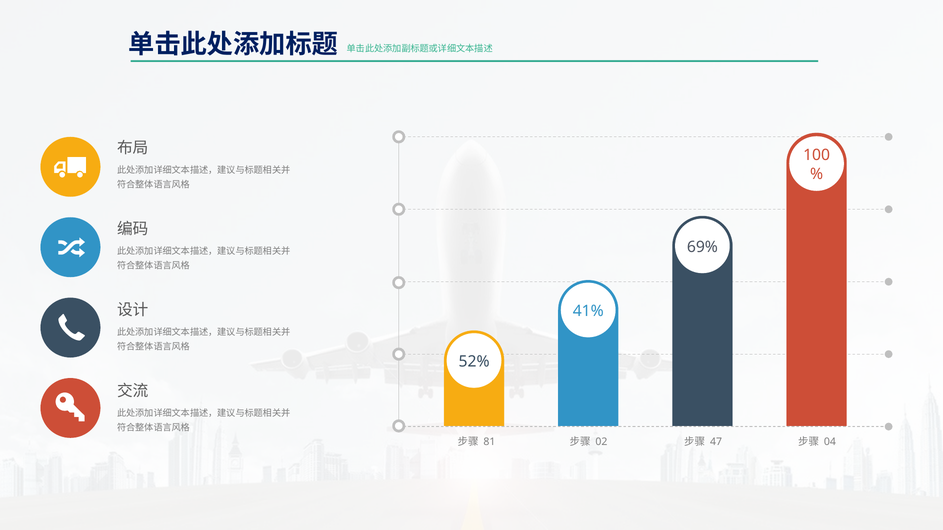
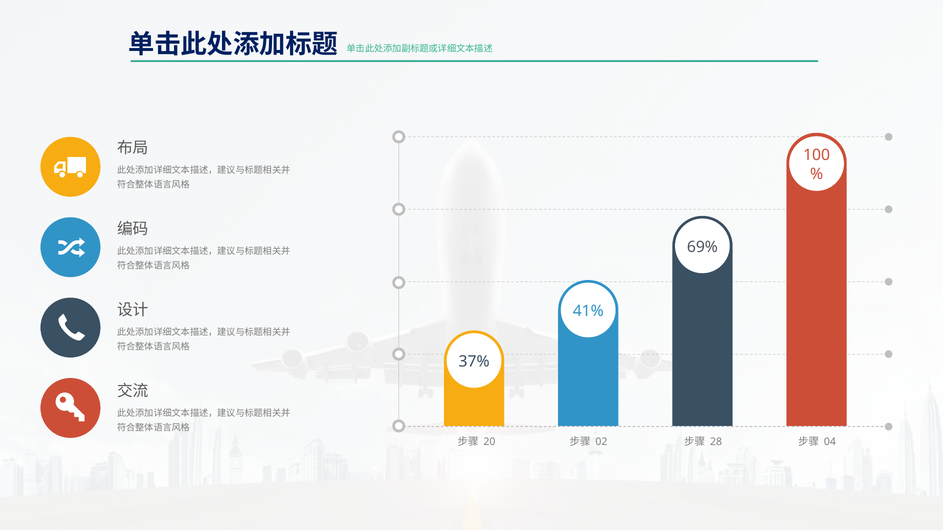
52%: 52% -> 37%
81: 81 -> 20
47: 47 -> 28
